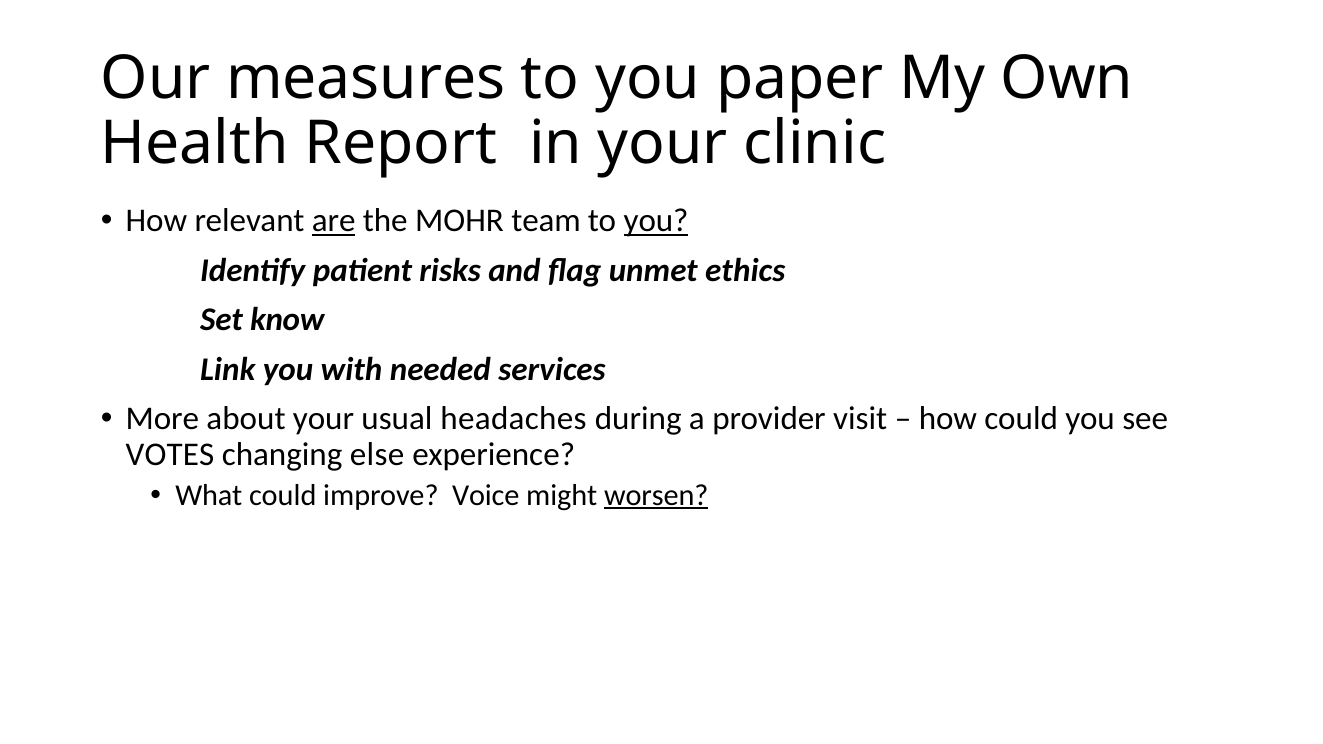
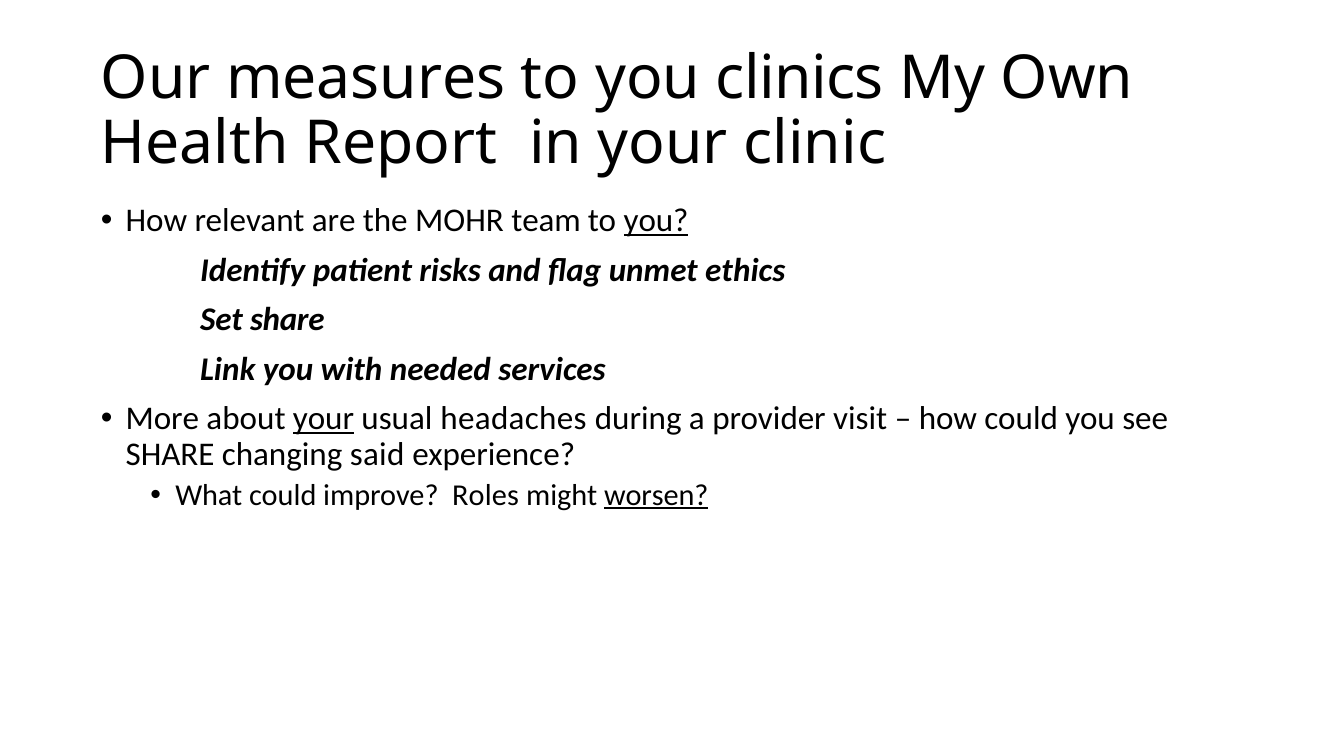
paper: paper -> clinics
are underline: present -> none
Set know: know -> share
your at (324, 419) underline: none -> present
VOTES at (170, 454): VOTES -> SHARE
else: else -> said
Voice: Voice -> Roles
